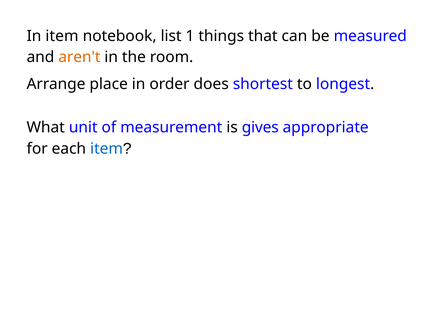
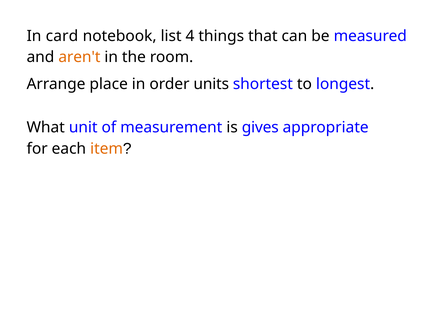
In item: item -> card
1: 1 -> 4
does: does -> units
item at (107, 149) colour: blue -> orange
